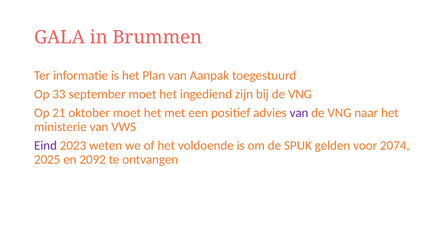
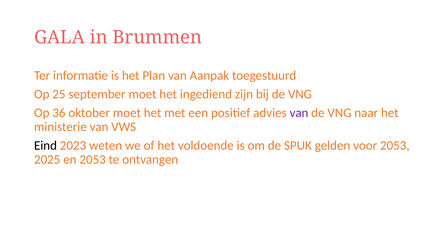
33: 33 -> 25
21: 21 -> 36
Eind colour: purple -> black
voor 2074: 2074 -> 2053
en 2092: 2092 -> 2053
